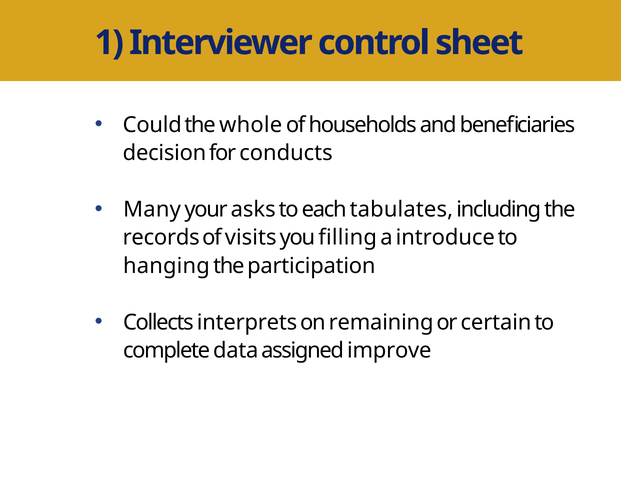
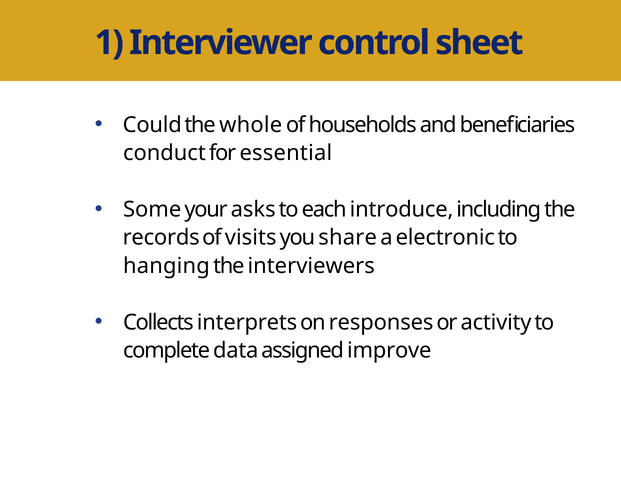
decision: decision -> conduct
conducts: conducts -> essential
Many: Many -> Some
tabulates: tabulates -> introduce
filling: filling -> share
introduce: introduce -> electronic
participation: participation -> interviewers
remaining: remaining -> responses
certain: certain -> activity
